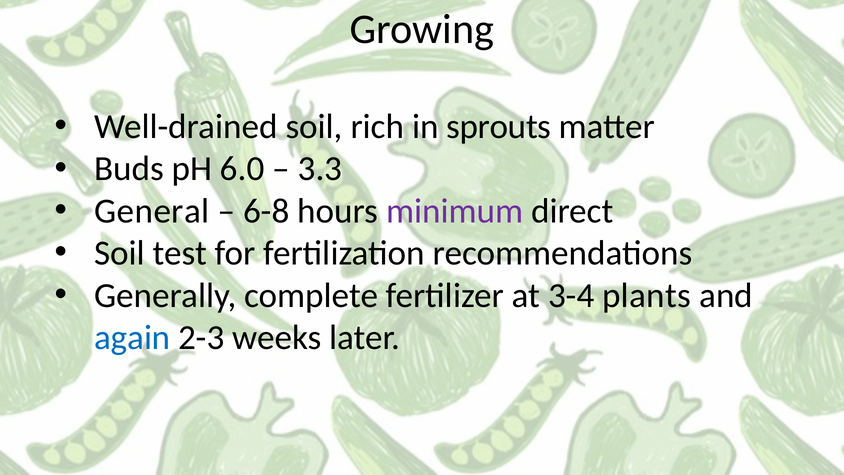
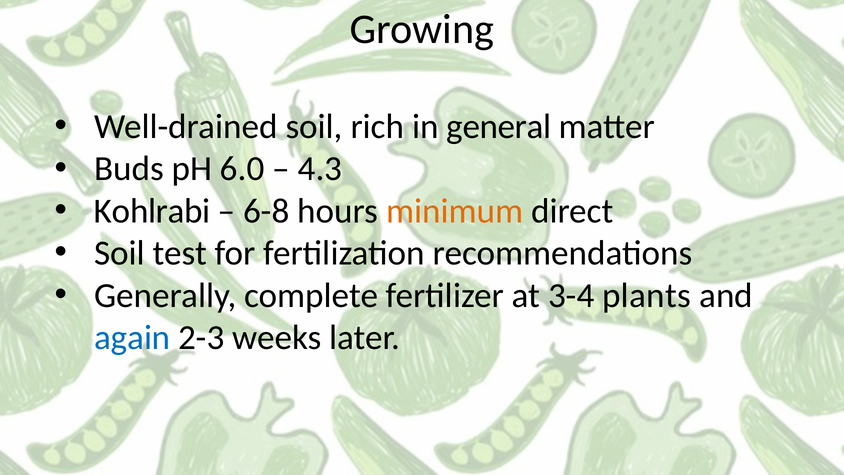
sprouts: sprouts -> general
3.3: 3.3 -> 4.3
General: General -> Kohlrabi
minimum colour: purple -> orange
